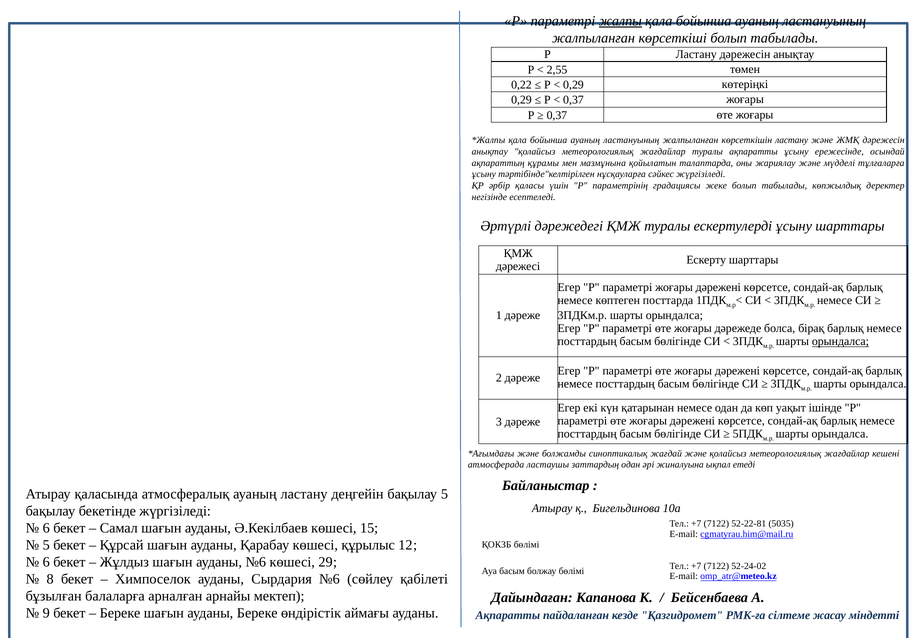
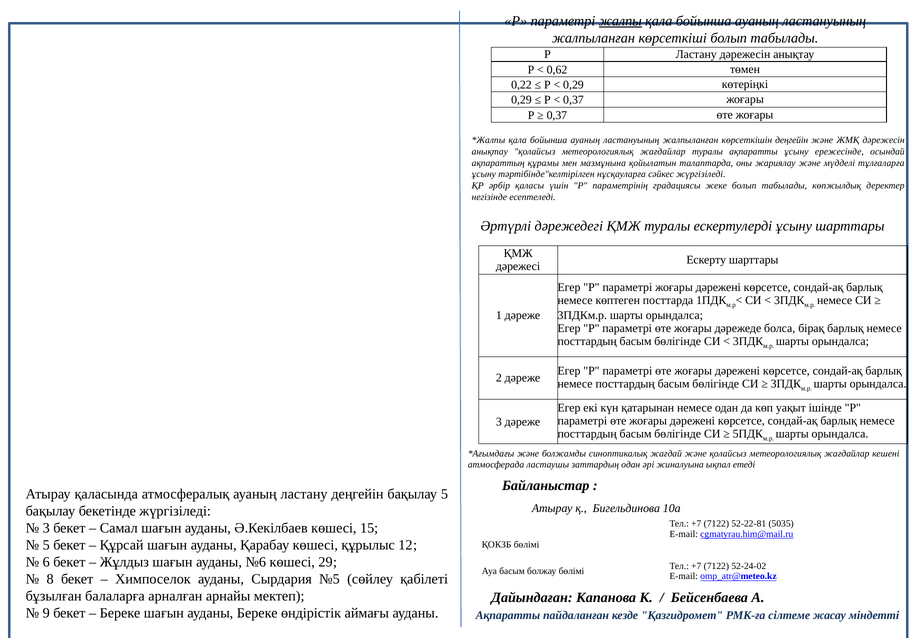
2,55: 2,55 -> 0,62
көрсеткішін ластану: ластану -> деңгейін
орындалса at (840, 342) underline: present -> none
6 at (46, 528): 6 -> 3
Сырдария №6: №6 -> №5
